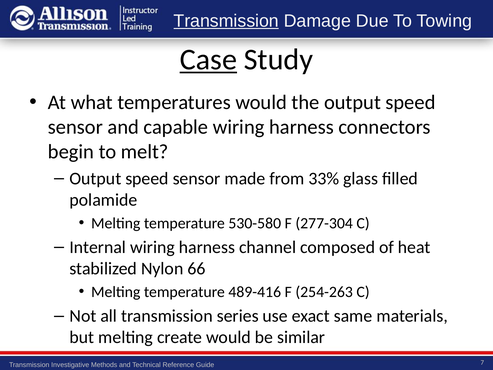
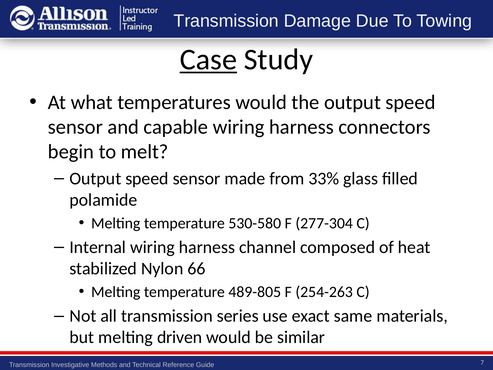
Transmission at (226, 21) underline: present -> none
489-416: 489-416 -> 489-805
create: create -> driven
